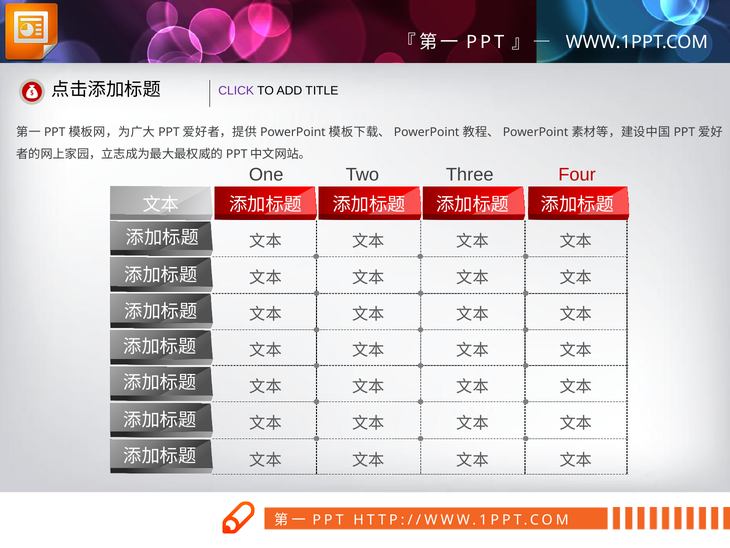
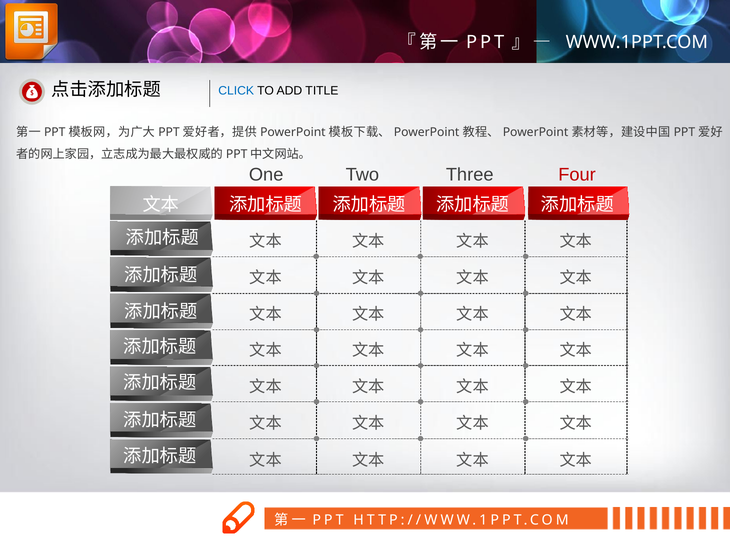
CLICK colour: purple -> blue
